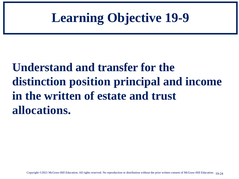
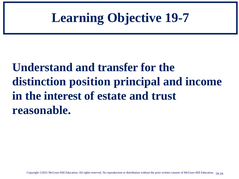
19-9: 19-9 -> 19-7
the written: written -> interest
allocations: allocations -> reasonable
